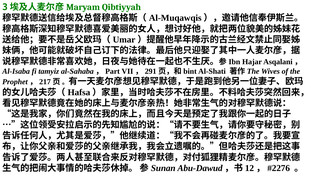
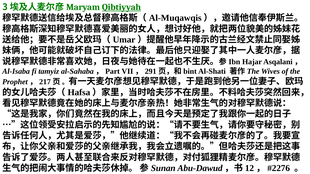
Qibtiyyah underline: none -> present
